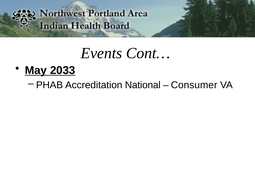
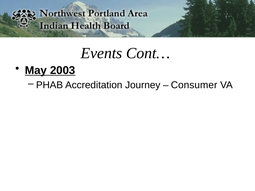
2033: 2033 -> 2003
National: National -> Journey
